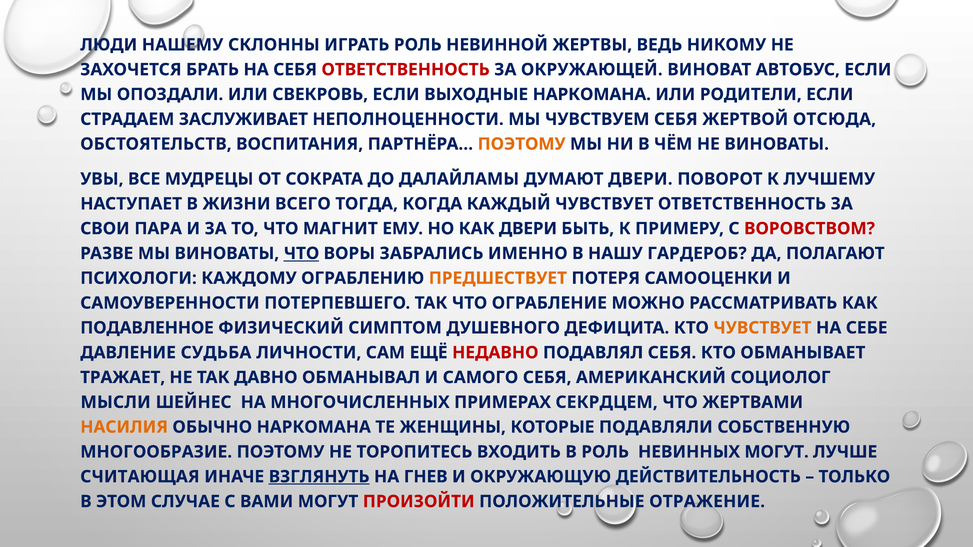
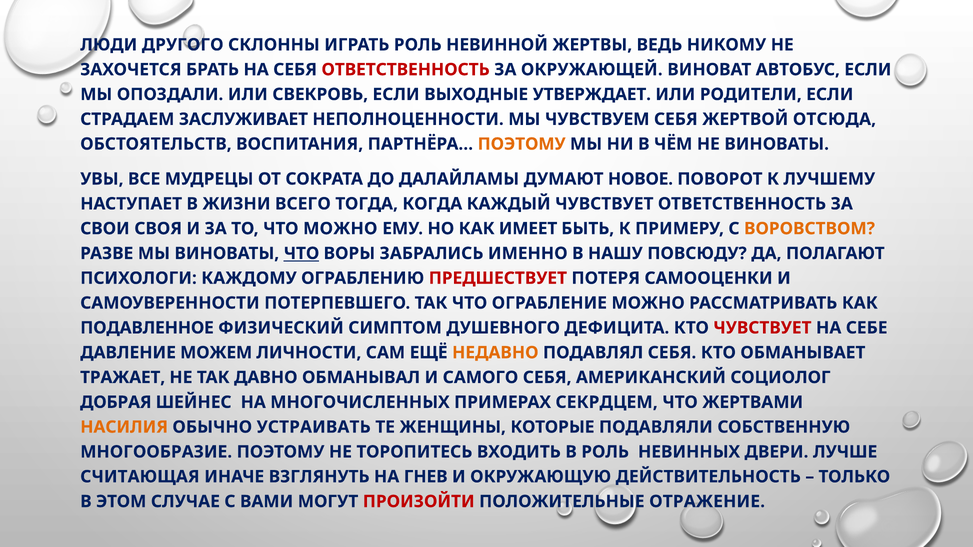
НАШЕМУ: НАШЕМУ -> ДРУГОГО
ВЫХОДНЫЕ НАРКОМАНА: НАРКОМАНА -> УТВЕРЖДАЕТ
ДУМАЮТ ДВЕРИ: ДВЕРИ -> НОВОЕ
ПАРА: ПАРА -> СВОЯ
ЧТО МАГНИТ: МАГНИТ -> МОЖНО
КАК ДВЕРИ: ДВЕРИ -> ИМЕЕТ
ВОРОВСТВОМ colour: red -> orange
ГАРДЕРОБ: ГАРДЕРОБ -> ПОВСЮДУ
ПРЕДШЕСТВУЕТ colour: orange -> red
ЧУВСТВУЕТ at (762, 328) colour: orange -> red
СУДЬБА: СУДЬБА -> МОЖЕМ
НЕДАВНО colour: red -> orange
МЫСЛИ: МЫСЛИ -> ДОБРАЯ
ОБЫЧНО НАРКОМАНА: НАРКОМАНА -> УСТРАИВАТЬ
НЕВИННЫХ МОГУТ: МОГУТ -> ДВЕРИ
ВЗГЛЯНУТЬ underline: present -> none
